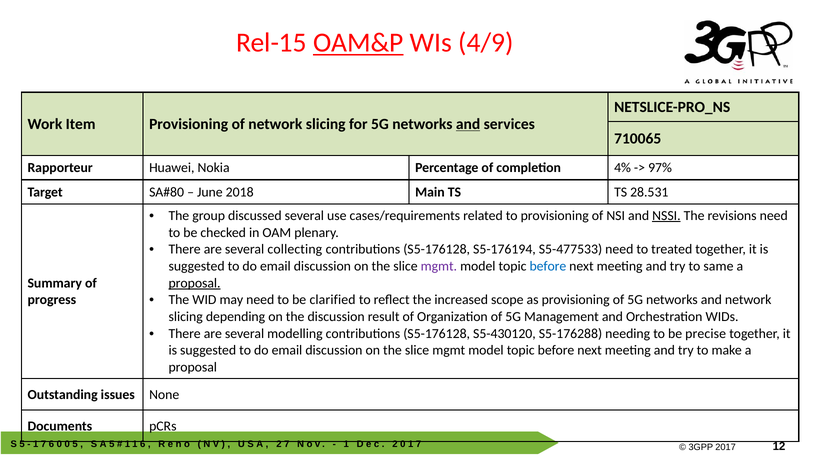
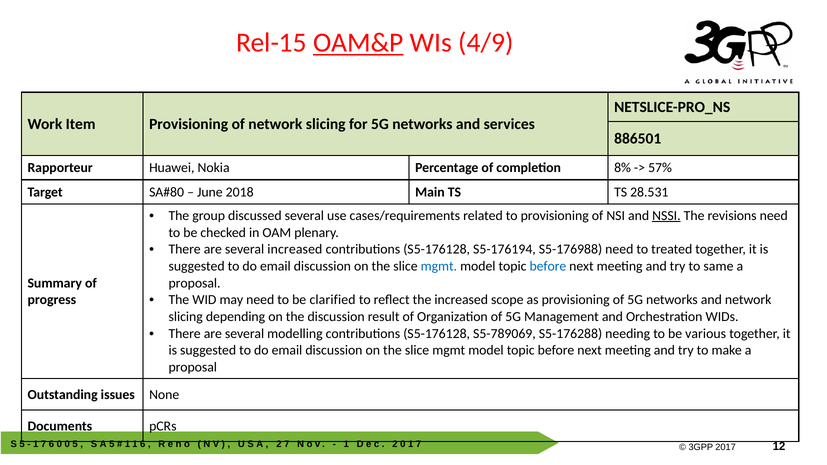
and at (468, 124) underline: present -> none
710065: 710065 -> 886501
4%: 4% -> 8%
97%: 97% -> 57%
several collecting: collecting -> increased
S5-477533: S5-477533 -> S5-176988
mgmt at (439, 266) colour: purple -> blue
proposal at (195, 283) underline: present -> none
S5-430120: S5-430120 -> S5-789069
precise: precise -> various
